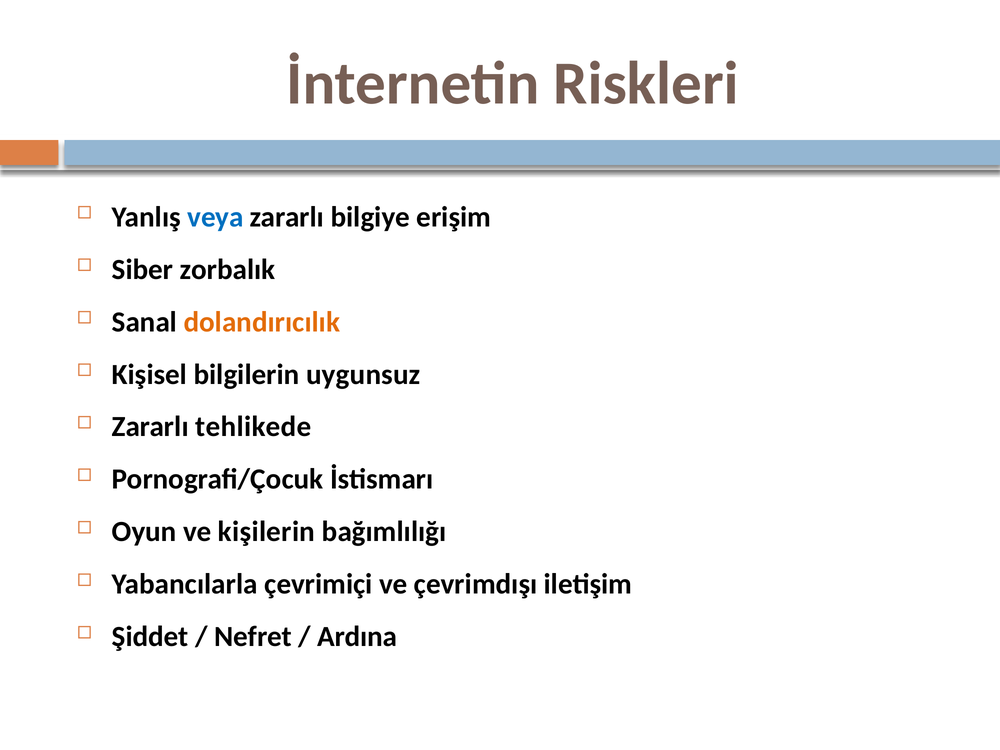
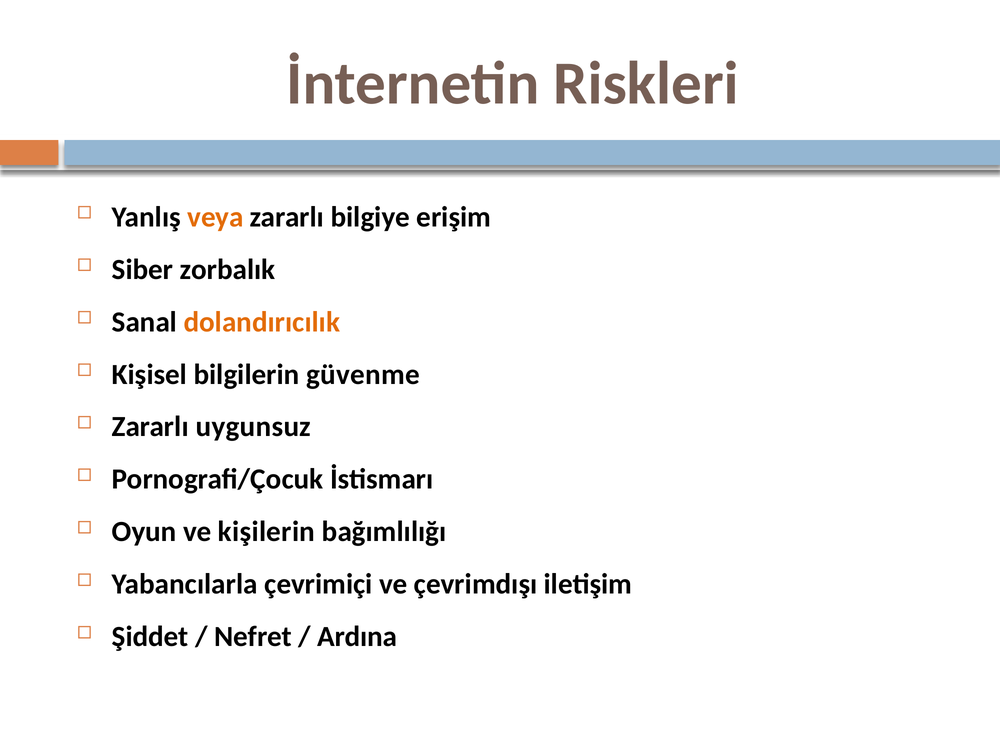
veya colour: blue -> orange
uygunsuz: uygunsuz -> güvenme
tehlikede: tehlikede -> uygunsuz
